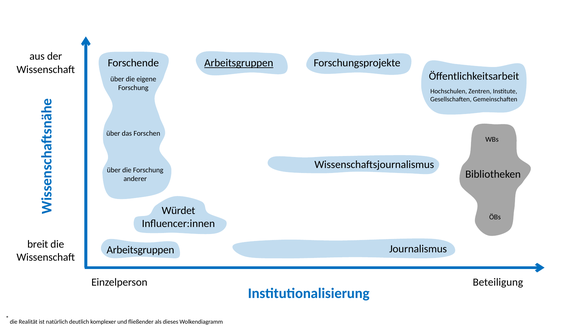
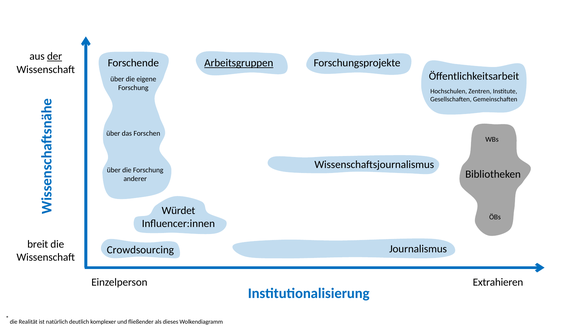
der underline: none -> present
Arbeitsgruppen at (140, 250): Arbeitsgruppen -> Crowdsourcing
Beteiligung: Beteiligung -> Extrahieren
